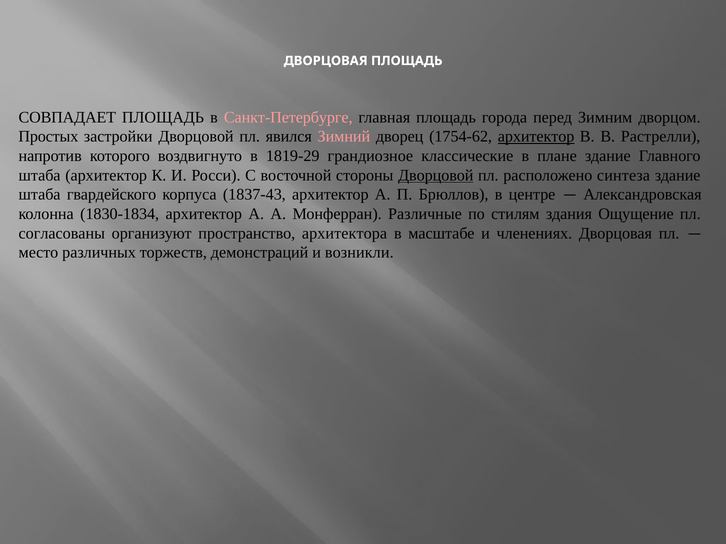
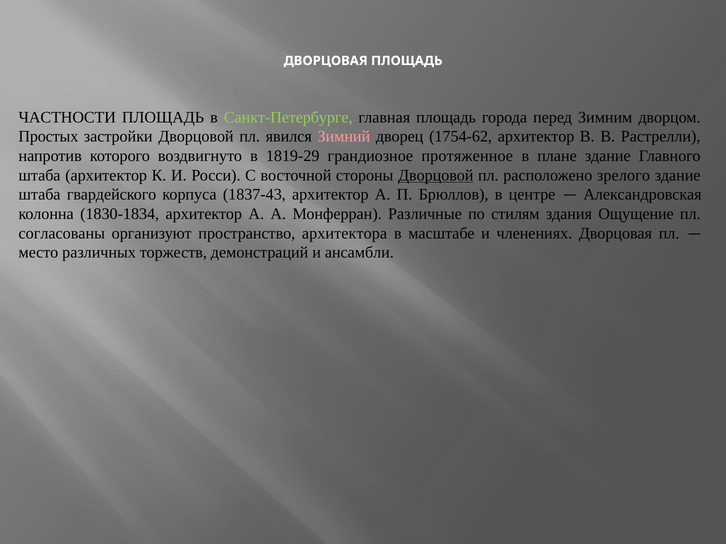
СОВПАДАЕТ: СОВПАДАЕТ -> ЧАСТНОСТИ
Санкт-Петербурге colour: pink -> light green
архитектор at (536, 137) underline: present -> none
классические: классические -> протяженное
синтеза: синтеза -> зрелого
возникли: возникли -> ансамбли
